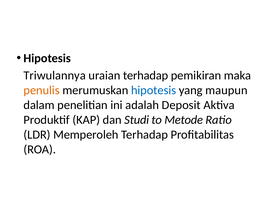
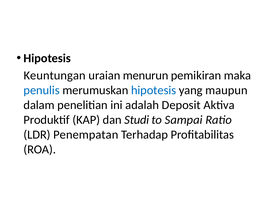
Triwulannya: Triwulannya -> Keuntungan
uraian terhadap: terhadap -> menurun
penulis colour: orange -> blue
Metode: Metode -> Sampai
Memperoleh: Memperoleh -> Penempatan
